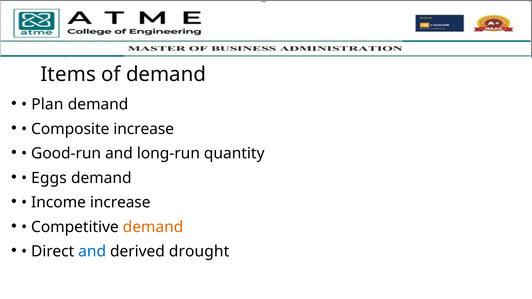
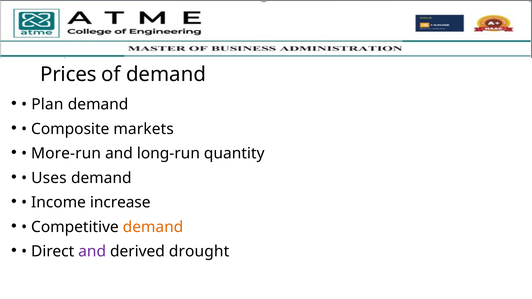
Items: Items -> Prices
Composite increase: increase -> markets
Good-run: Good-run -> More-run
Eggs: Eggs -> Uses
and at (92, 252) colour: blue -> purple
